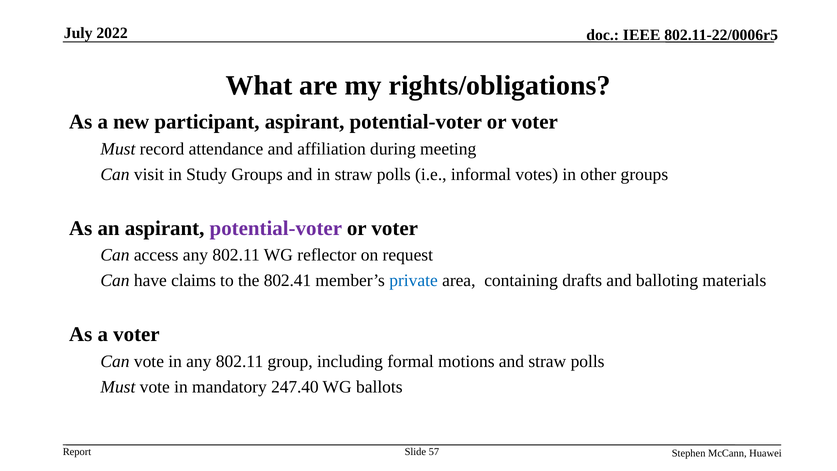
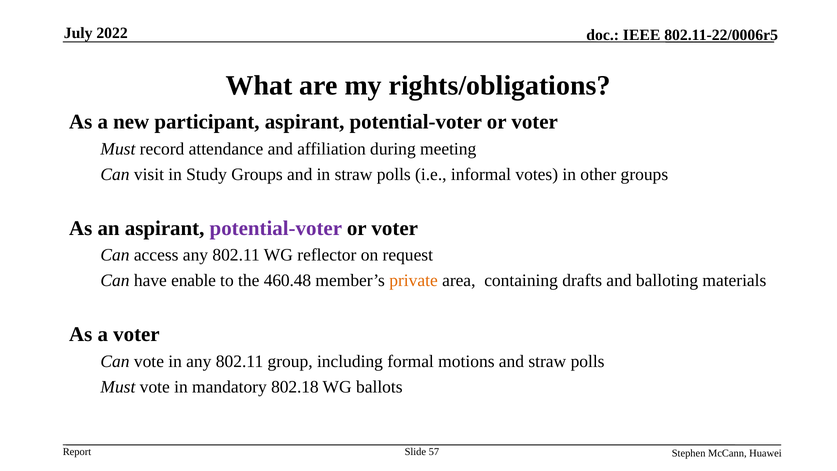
claims: claims -> enable
802.41: 802.41 -> 460.48
private colour: blue -> orange
247.40: 247.40 -> 802.18
